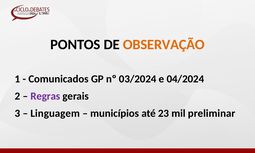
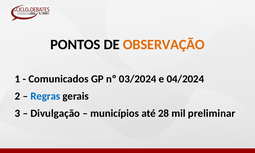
Regras colour: purple -> blue
Linguagem: Linguagem -> Divulgação
23: 23 -> 28
